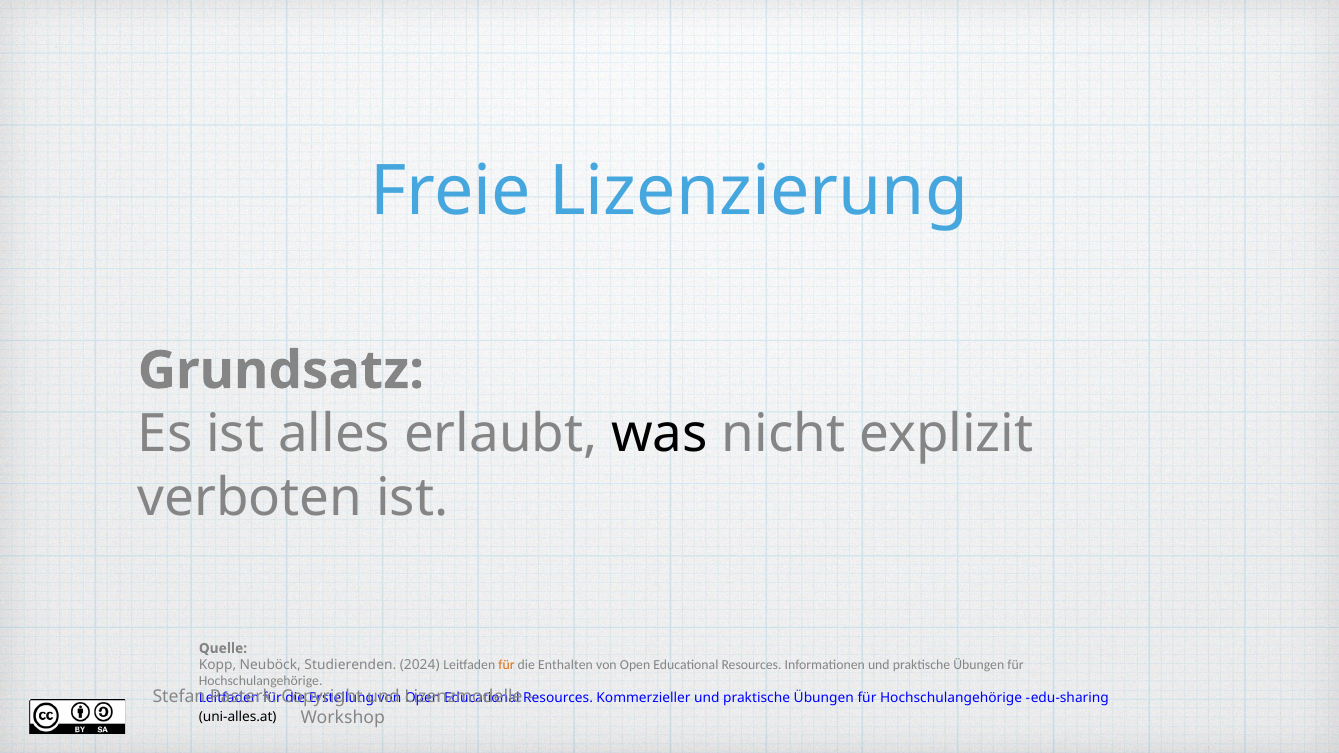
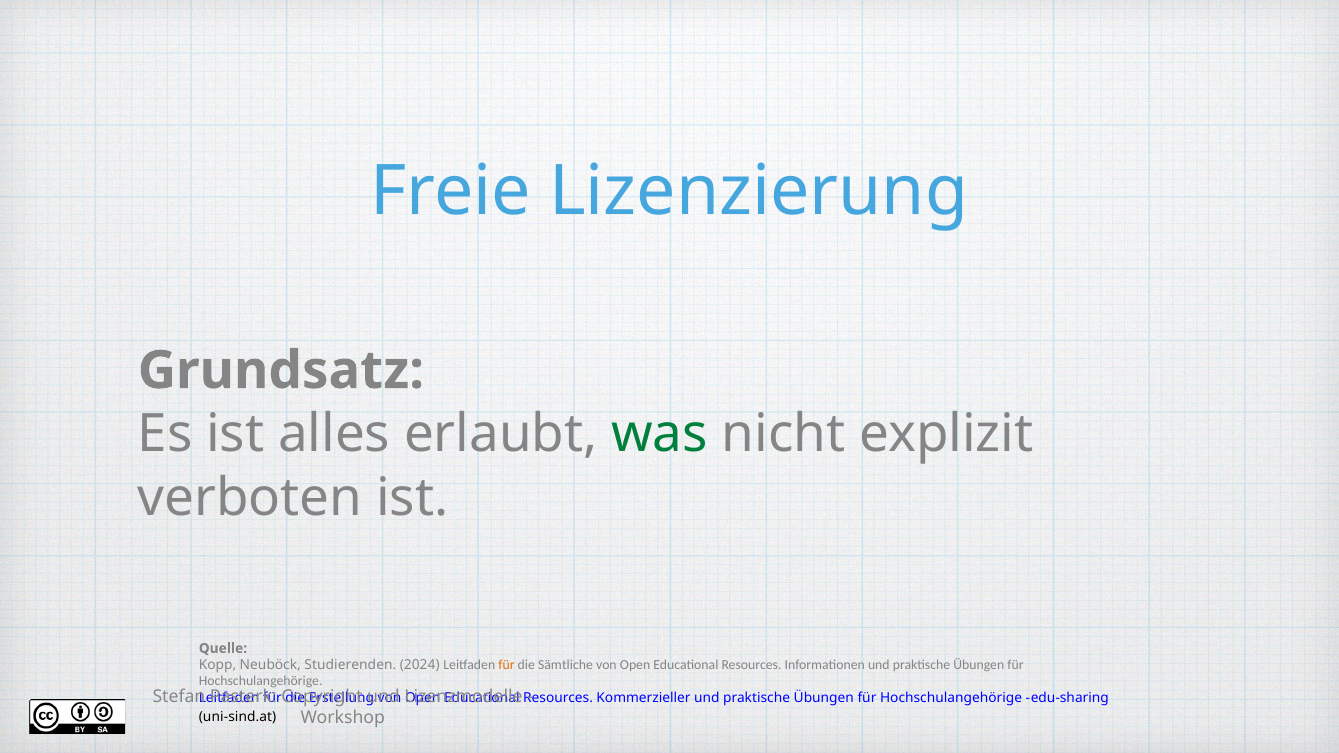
was colour: black -> green
Enthalten: Enthalten -> Sämtliche
uni-alles.at: uni-alles.at -> uni-sind.at
